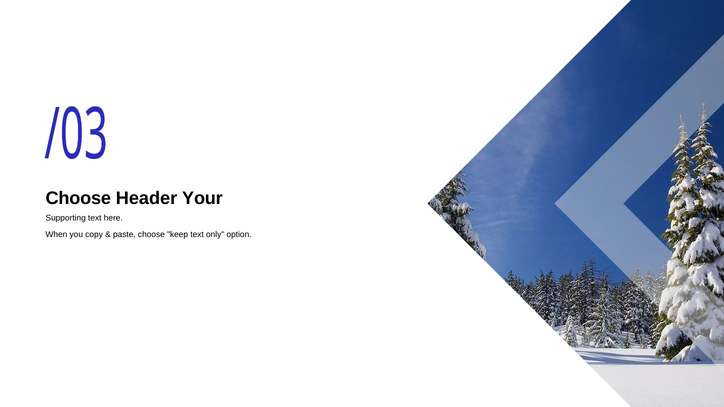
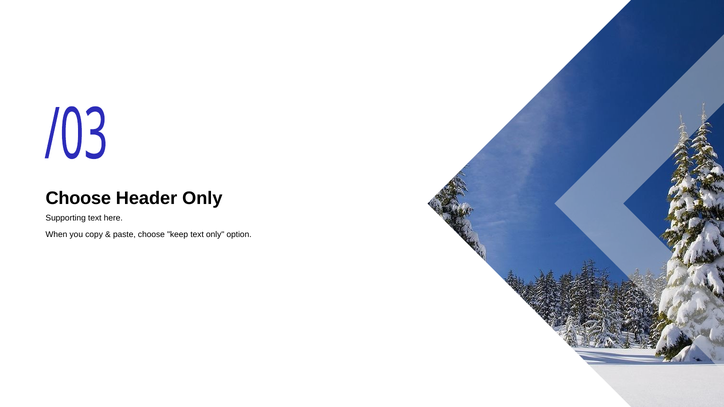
Header Your: Your -> Only
